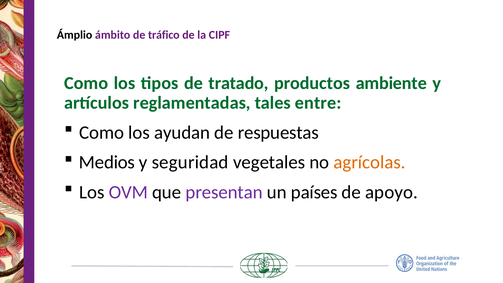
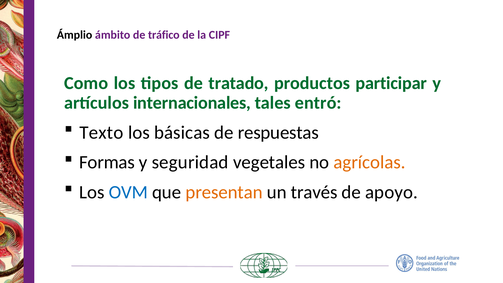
ambiente: ambiente -> participar
reglamentadas: reglamentadas -> internacionales
entre: entre -> entró
Como at (102, 132): Como -> Texto
ayudan: ayudan -> básicas
Medios: Medios -> Formas
OVM colour: purple -> blue
presentan colour: purple -> orange
países: países -> través
